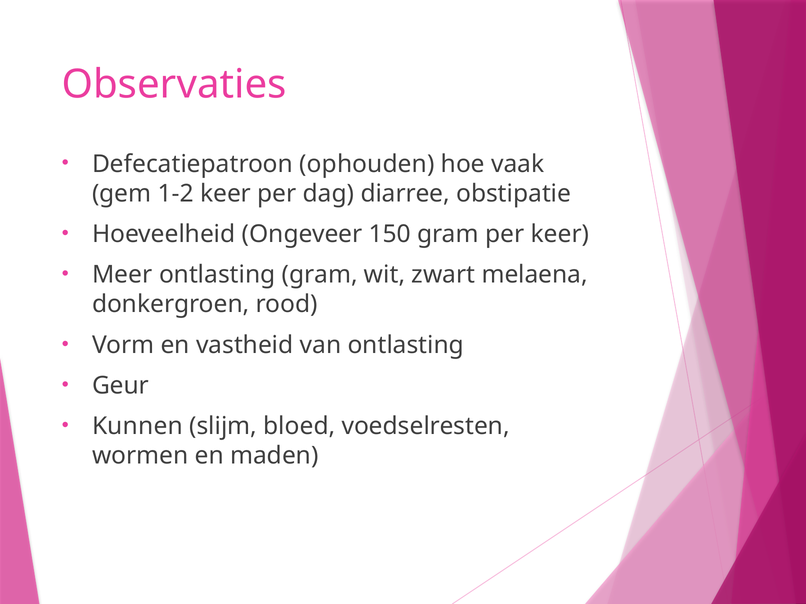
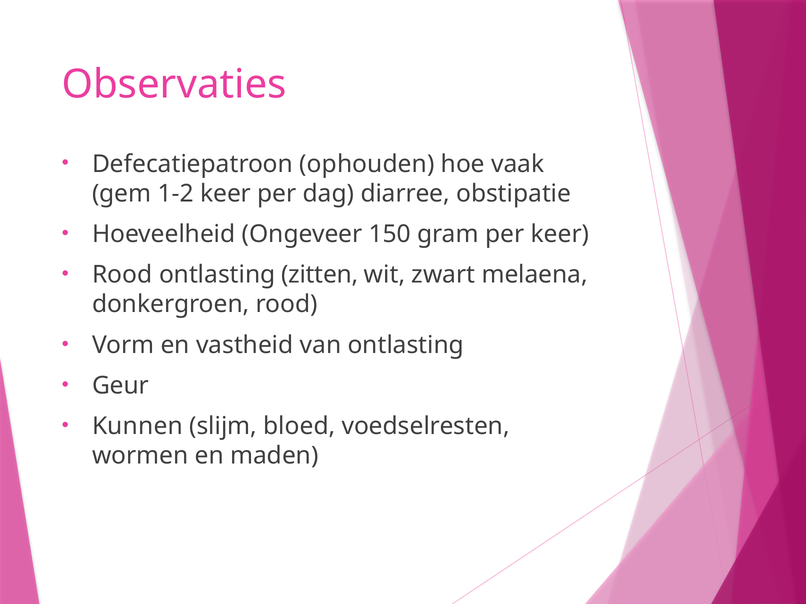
Meer at (122, 275): Meer -> Rood
ontlasting gram: gram -> zitten
